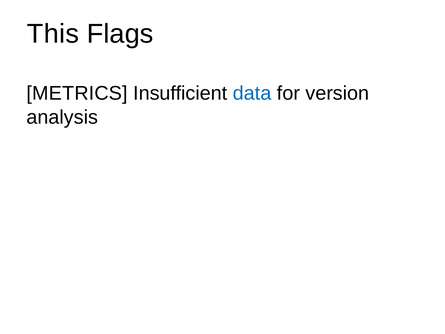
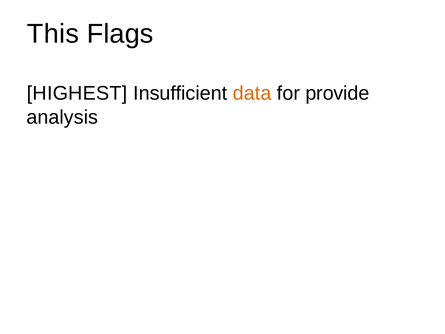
METRICS: METRICS -> HIGHEST
data colour: blue -> orange
version: version -> provide
